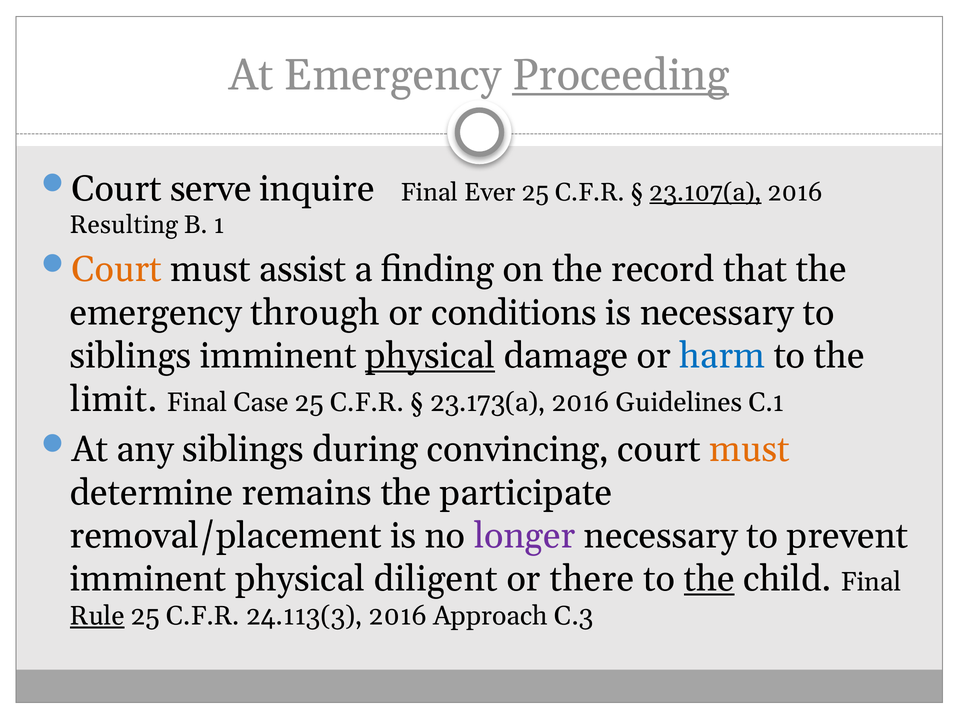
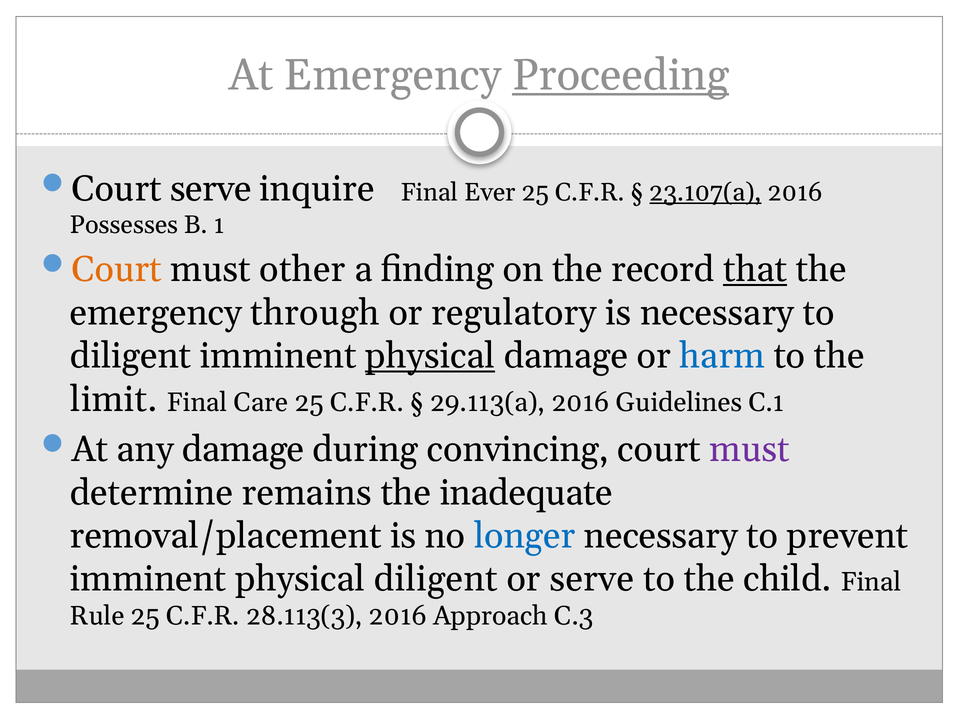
Resulting: Resulting -> Possesses
assist: assist -> other
that underline: none -> present
conditions: conditions -> regulatory
siblings at (131, 356): siblings -> diligent
Case: Case -> Care
23.173(a: 23.173(a -> 29.113(a
any siblings: siblings -> damage
must at (750, 450) colour: orange -> purple
participate: participate -> inadequate
longer colour: purple -> blue
or there: there -> serve
the at (709, 579) underline: present -> none
Rule underline: present -> none
24.113(3: 24.113(3 -> 28.113(3
